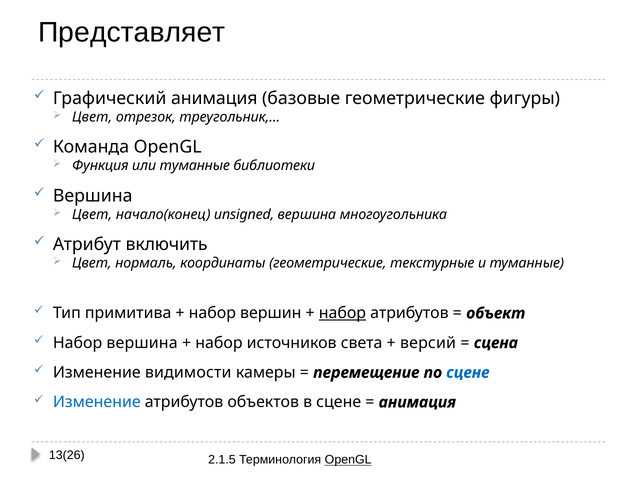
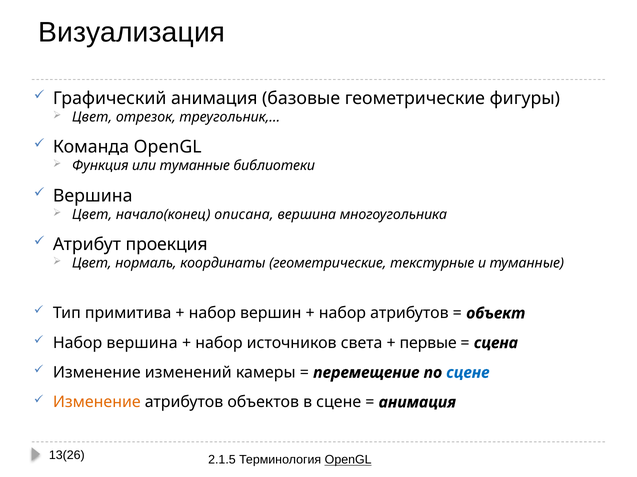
Представляет: Представляет -> Визуализация
unsigned: unsigned -> описана
включить: включить -> проекция
набор at (342, 314) underline: present -> none
версий: версий -> первые
видимости: видимости -> изменений
Изменение at (97, 403) colour: blue -> orange
